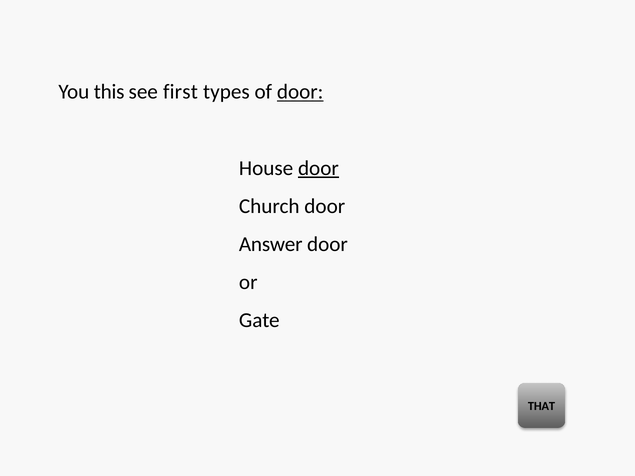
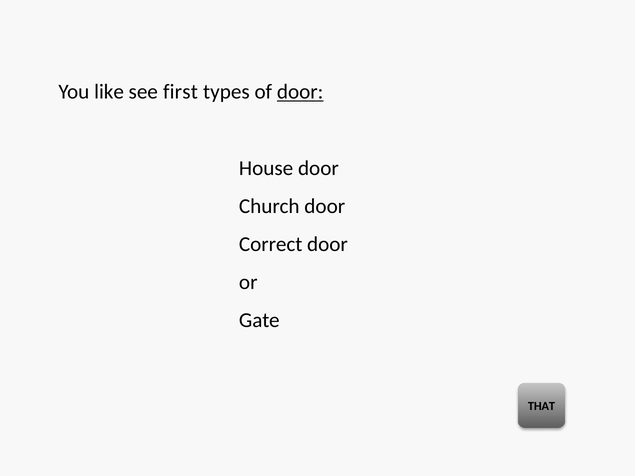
this: this -> like
door at (318, 168) underline: present -> none
Answer: Answer -> Correct
